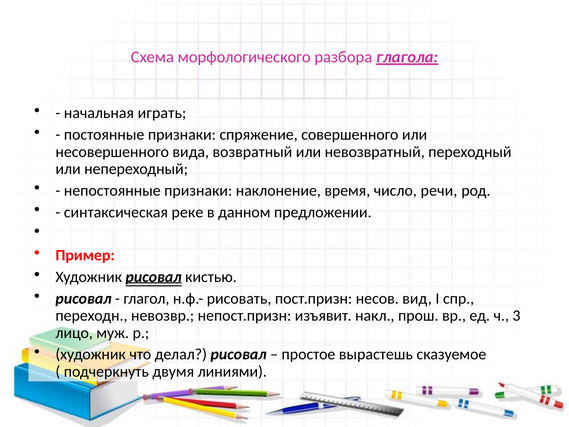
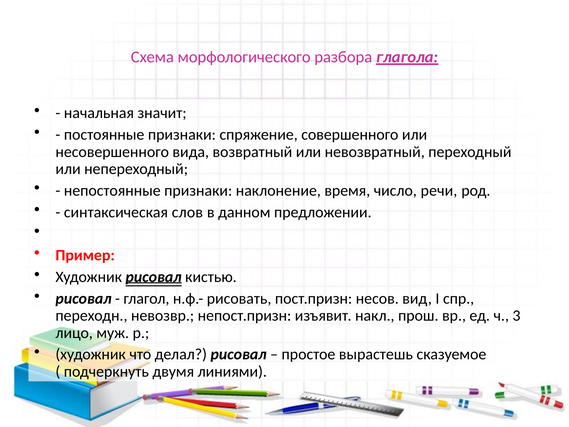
играть: играть -> значит
реке: реке -> слов
